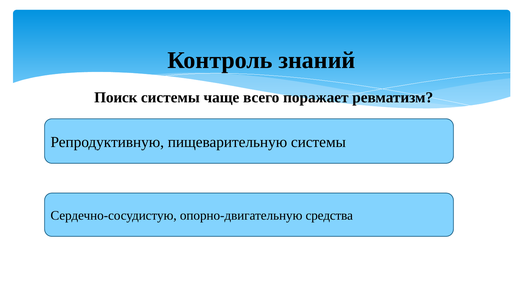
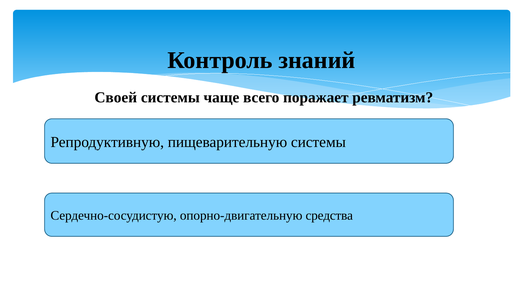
Поиск: Поиск -> Своей
